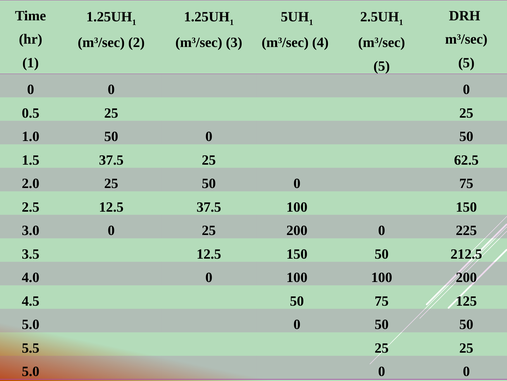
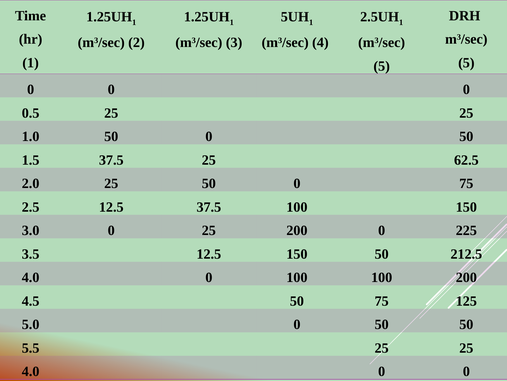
5.0 at (31, 371): 5.0 -> 4.0
